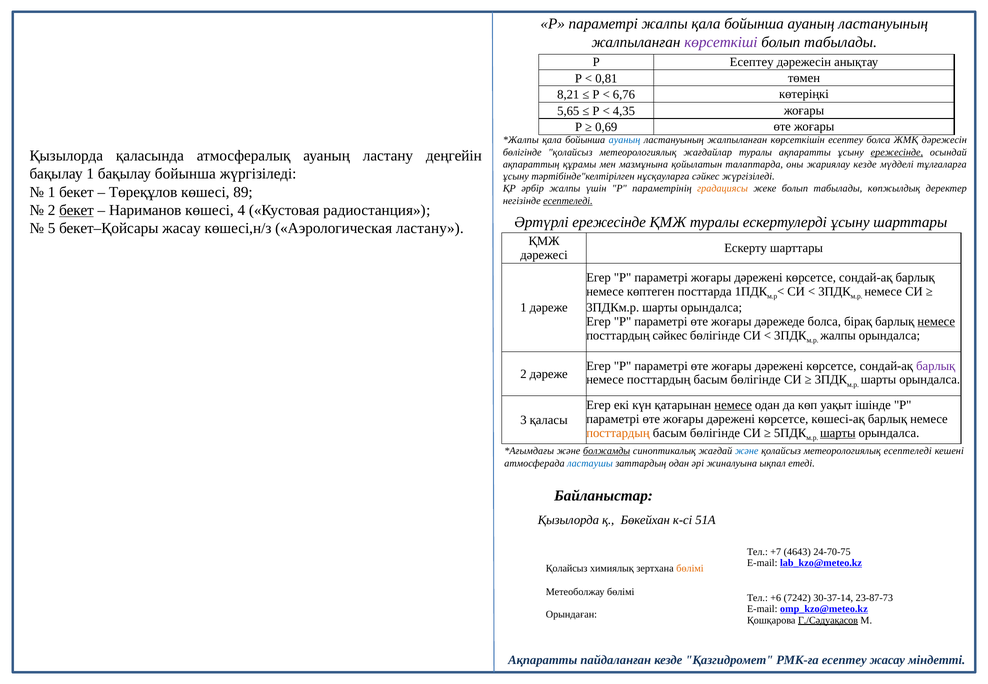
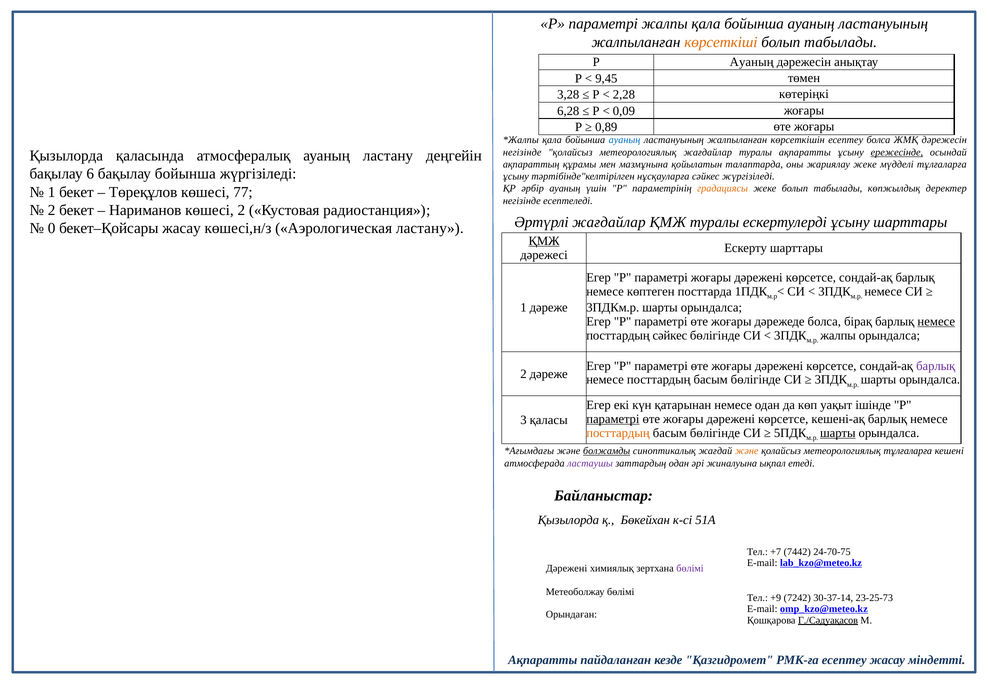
көрсеткіші colour: purple -> orange
Р Есептеу: Есептеу -> Ауаның
0,81: 0,81 -> 9,45
8,21: 8,21 -> 3,28
6,76: 6,76 -> 2,28
5,65: 5,65 -> 6,28
4,35: 4,35 -> 0,09
0,69: 0,69 -> 0,89
бөлігінде at (522, 152): бөлігінде -> негізінде
жариялау кезде: кезде -> жеке
бақылау 1: 1 -> 6
әрбір жалпы: жалпы -> ауаның
89: 89 -> 77
есептеледі at (568, 201) underline: present -> none
бекет at (76, 210) underline: present -> none
көшесі 4: 4 -> 2
Әртүрлі ережесінде: ережесінде -> жағдайлар
5: 5 -> 0
ҚМЖ at (544, 241) underline: none -> present
немесе at (733, 405) underline: present -> none
параметрі at (613, 419) underline: none -> present
көшесі-ақ: көшесі-ақ -> кешені-ақ
және at (747, 451) colour: blue -> orange
метеорологиялық есептеледі: есептеледі -> тұлғаларға
ластаушы colour: blue -> purple
4643: 4643 -> 7442
Қолайсыз at (567, 569): Қолайсыз -> Дәрежені
бөлімі at (690, 569) colour: orange -> purple
+6: +6 -> +9
23-87-73: 23-87-73 -> 23-25-73
